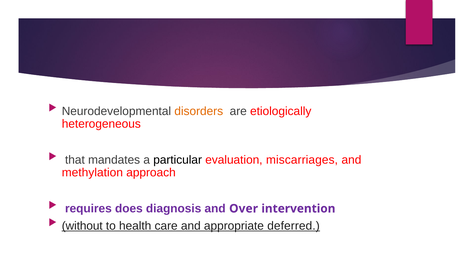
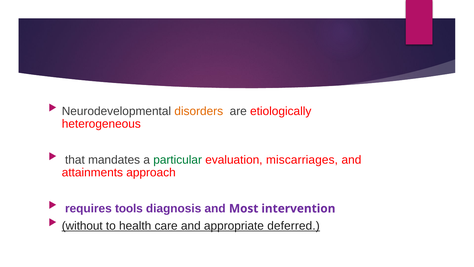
particular colour: black -> green
methylation: methylation -> attainments
does: does -> tools
Over: Over -> Most
